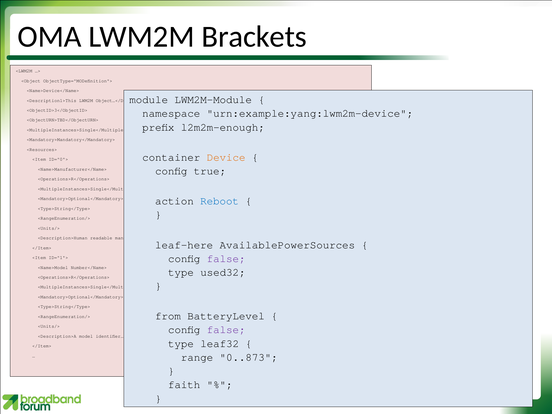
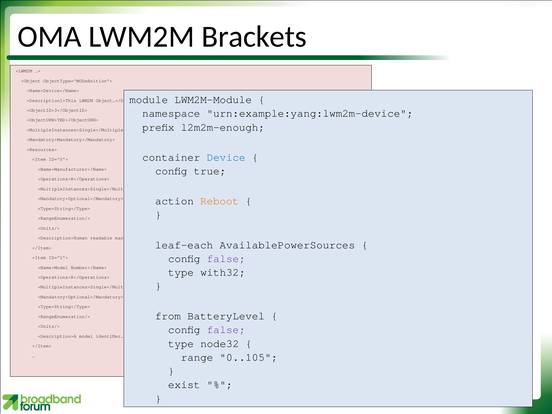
Device colour: orange -> blue
Reboot colour: blue -> orange
leaf-here: leaf-here -> leaf-each
used32: used32 -> with32
leaf32: leaf32 -> node32
0..873: 0..873 -> 0..105
faith: faith -> exist
